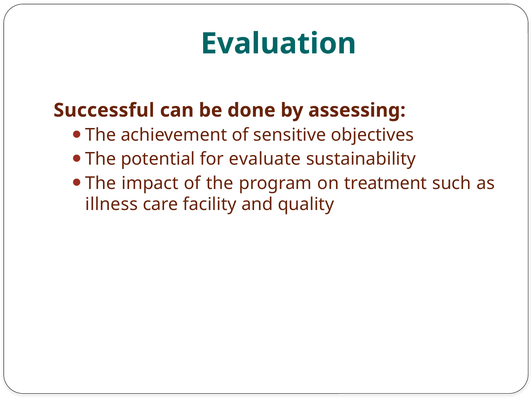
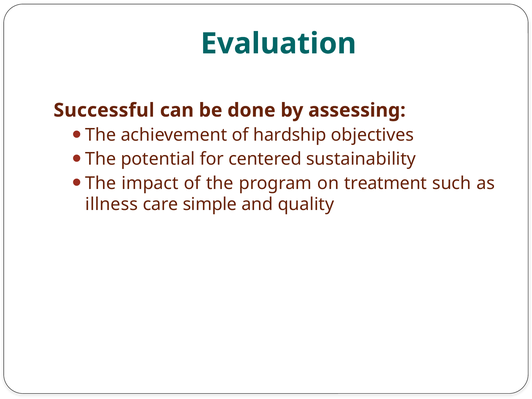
sensitive: sensitive -> hardship
evaluate: evaluate -> centered
facility: facility -> simple
